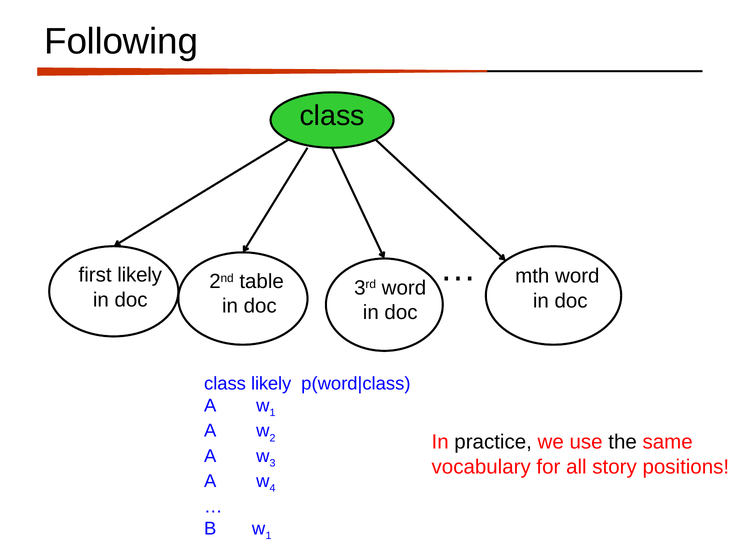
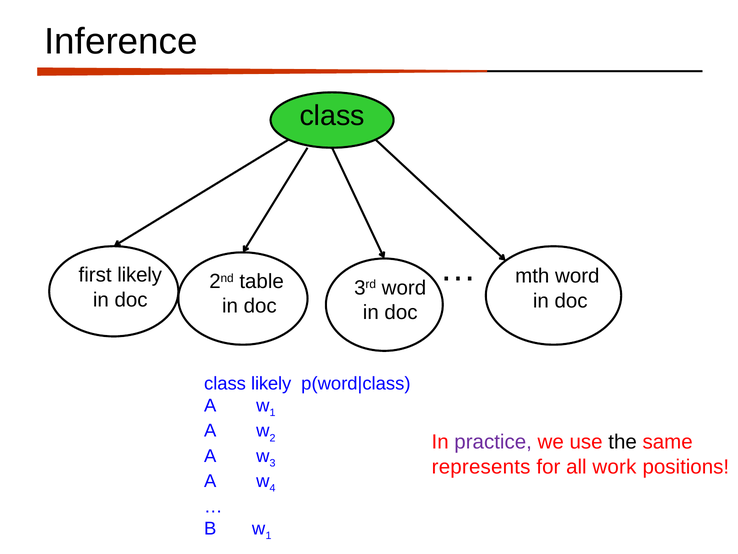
Following: Following -> Inference
practice colour: black -> purple
vocabulary: vocabulary -> represents
story: story -> work
